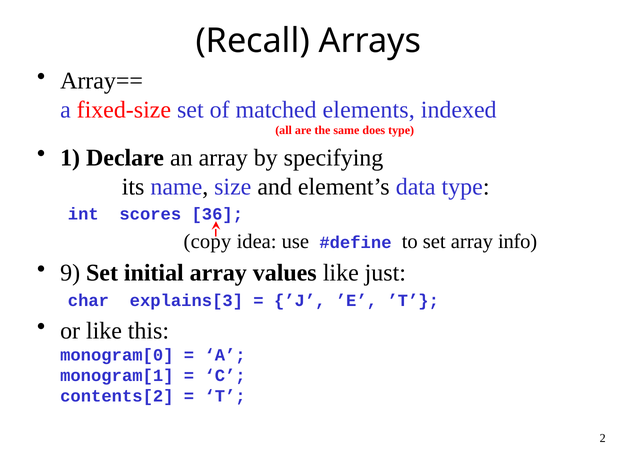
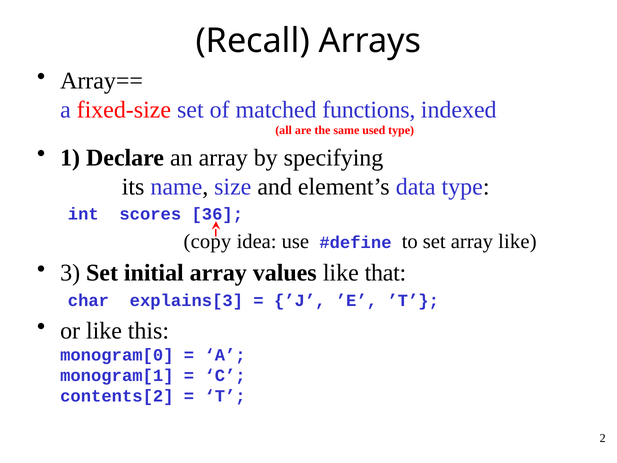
elements: elements -> functions
does: does -> used
array info: info -> like
9: 9 -> 3
just: just -> that
